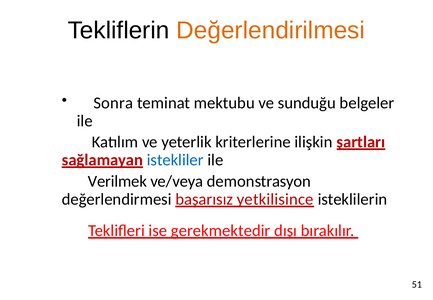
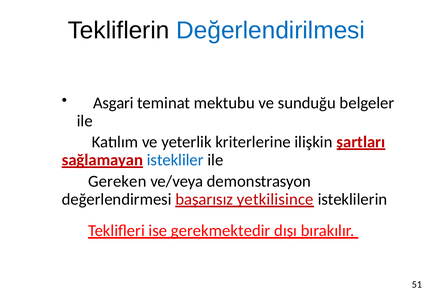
Değerlendirilmesi colour: orange -> blue
Sonra: Sonra -> Asgari
Verilmek: Verilmek -> Gereken
